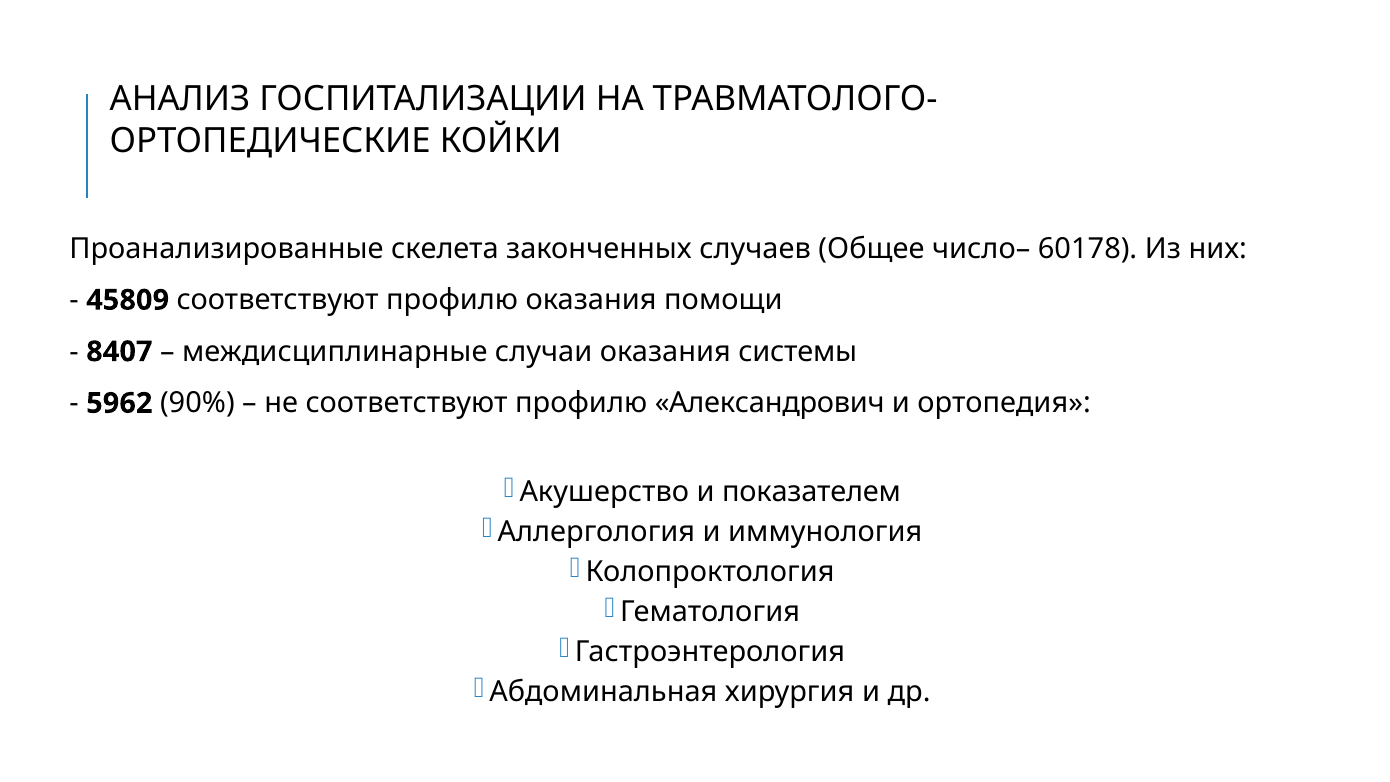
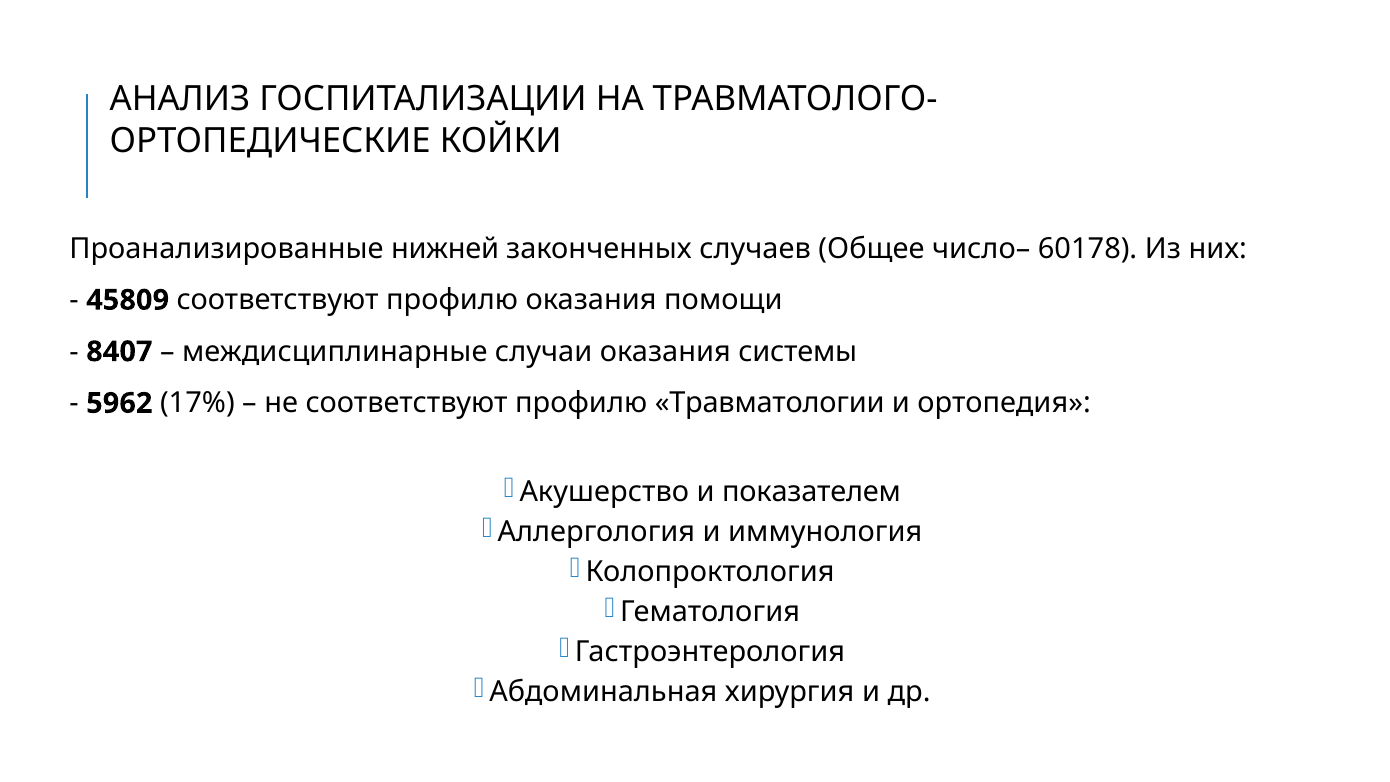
скелета: скелета -> нижней
90%: 90% -> 17%
Александрович: Александрович -> Травматологии
